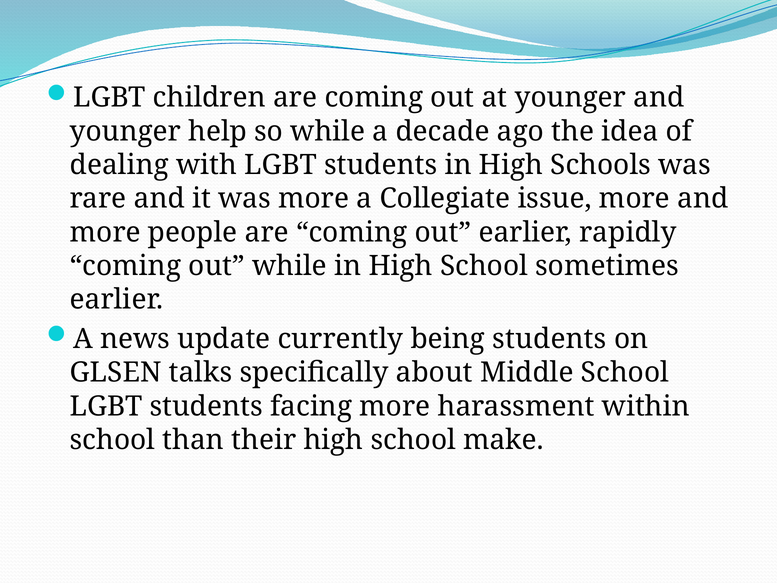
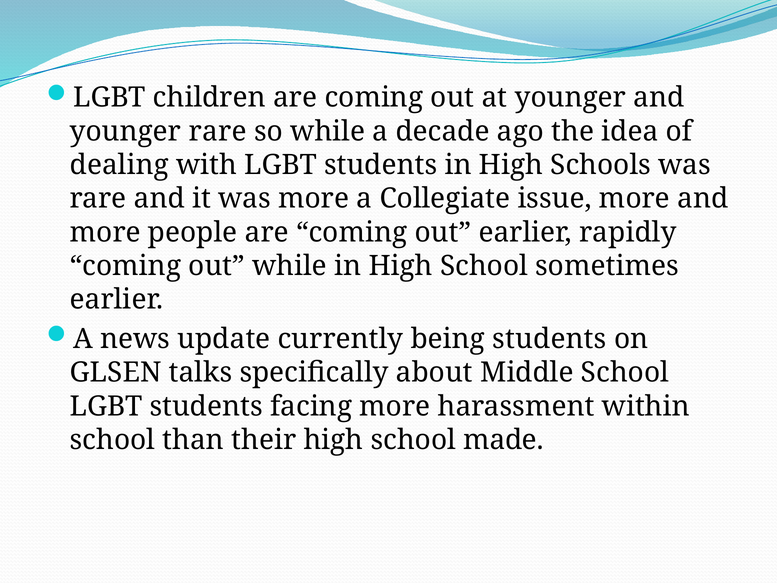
younger help: help -> rare
make: make -> made
